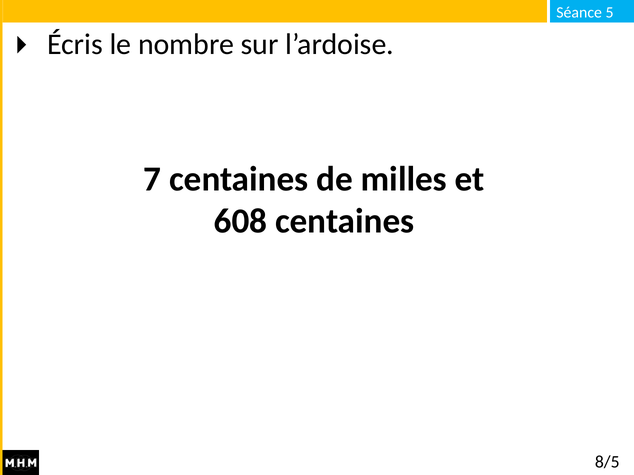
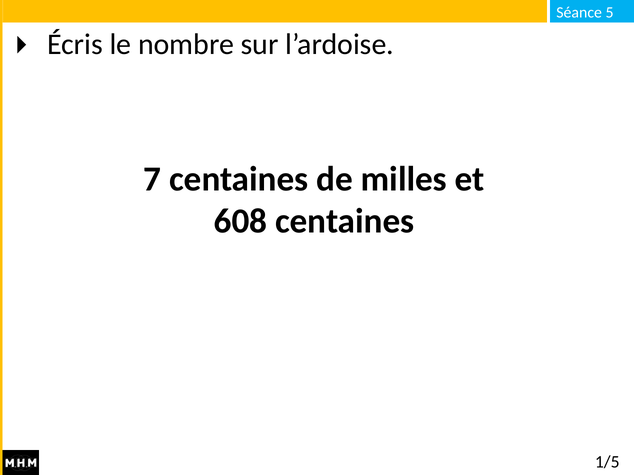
8/5: 8/5 -> 1/5
